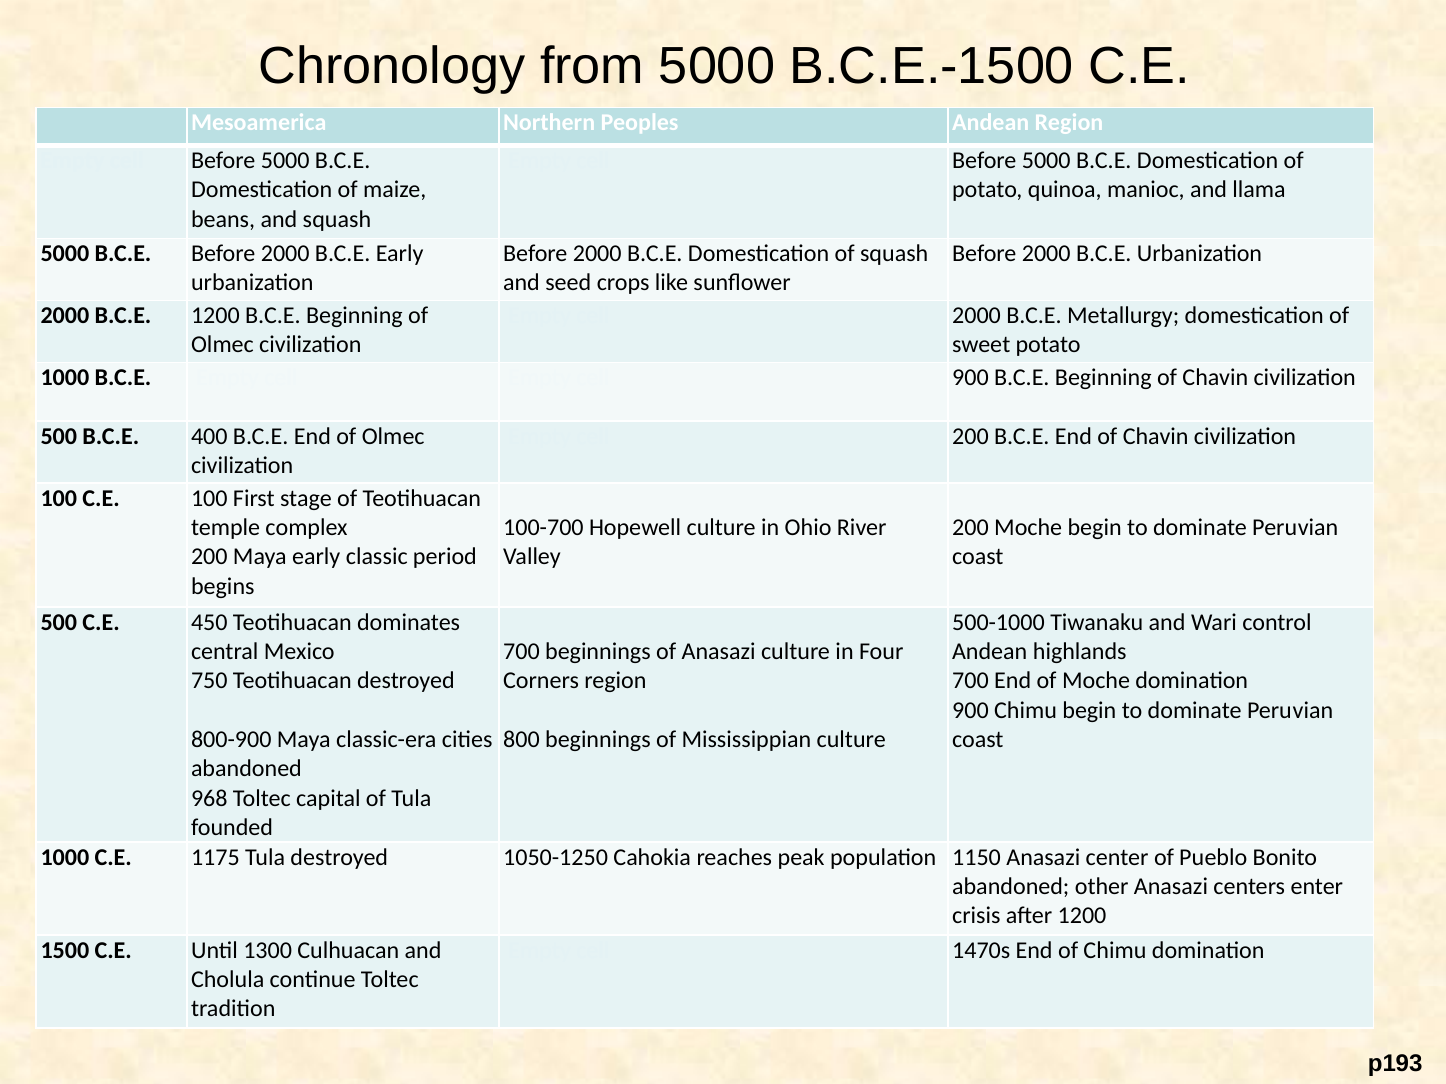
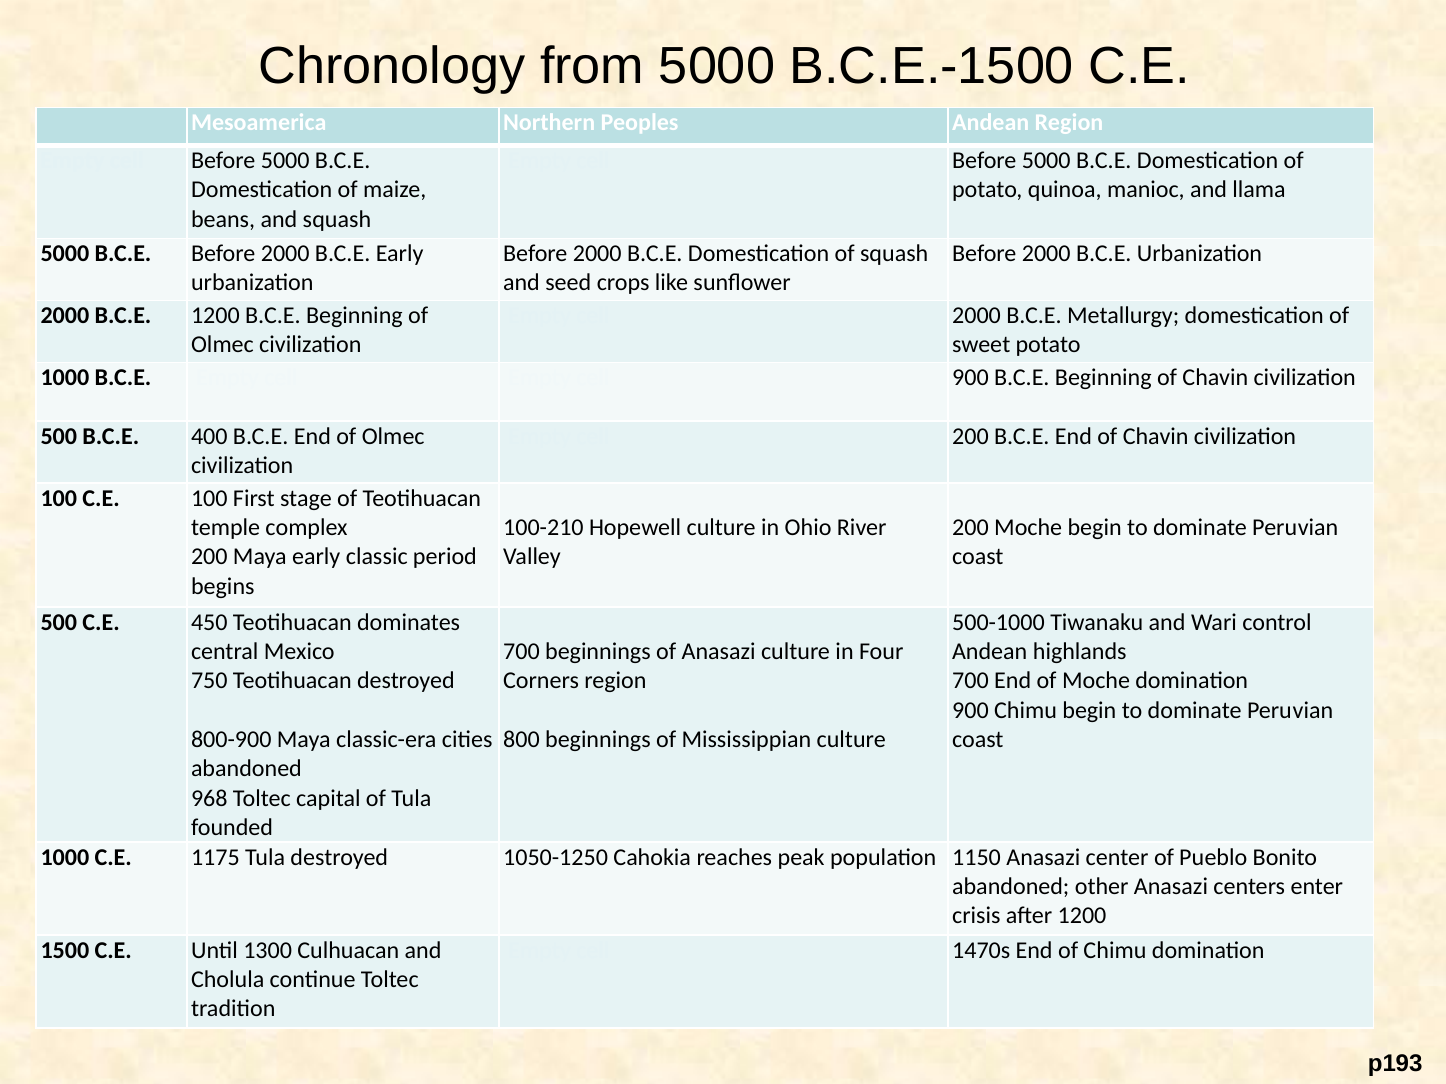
100-700: 100-700 -> 100-210
